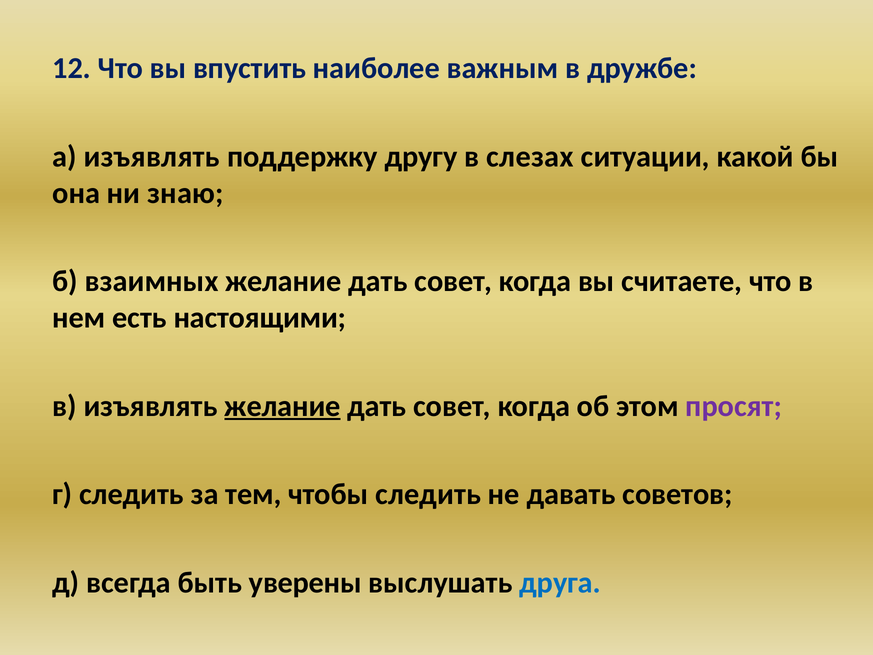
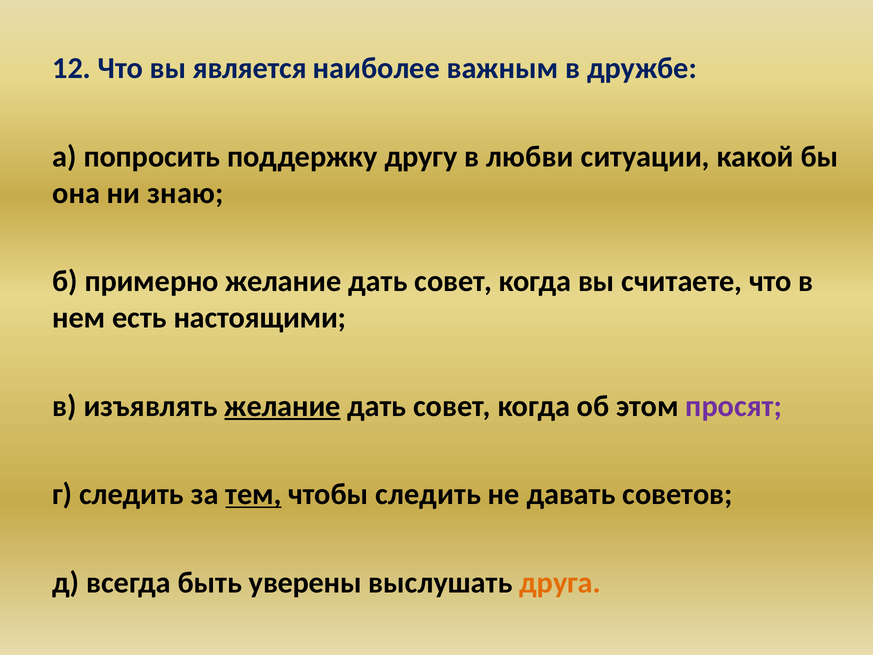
впустить: впустить -> является
а изъявлять: изъявлять -> попросить
слезах: слезах -> любви
взаимных: взаимных -> примерно
тем underline: none -> present
друга colour: blue -> orange
